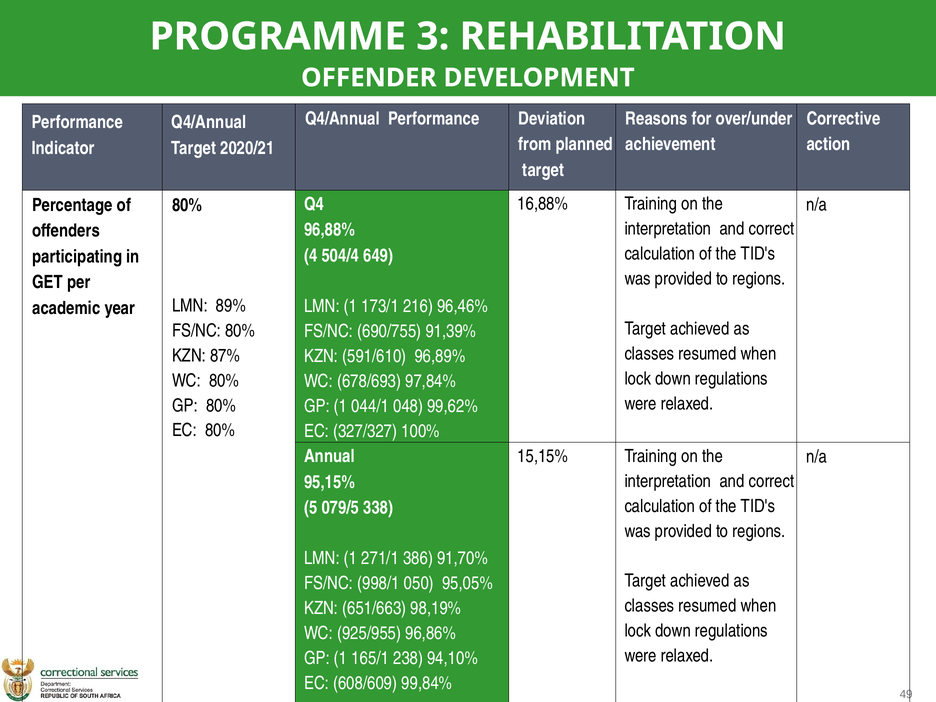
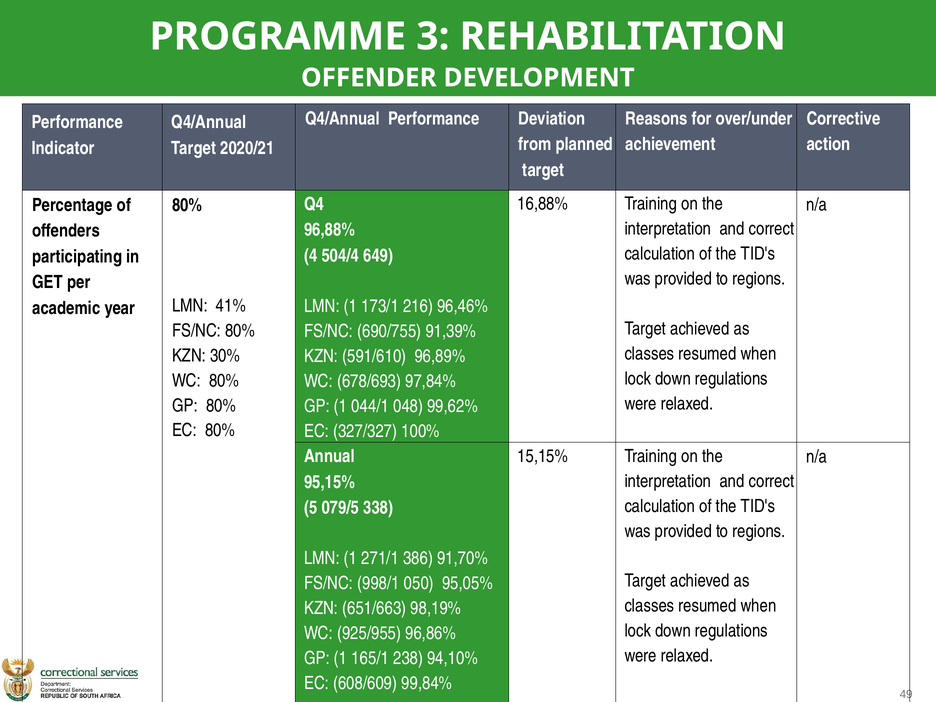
89%: 89% -> 41%
87%: 87% -> 30%
